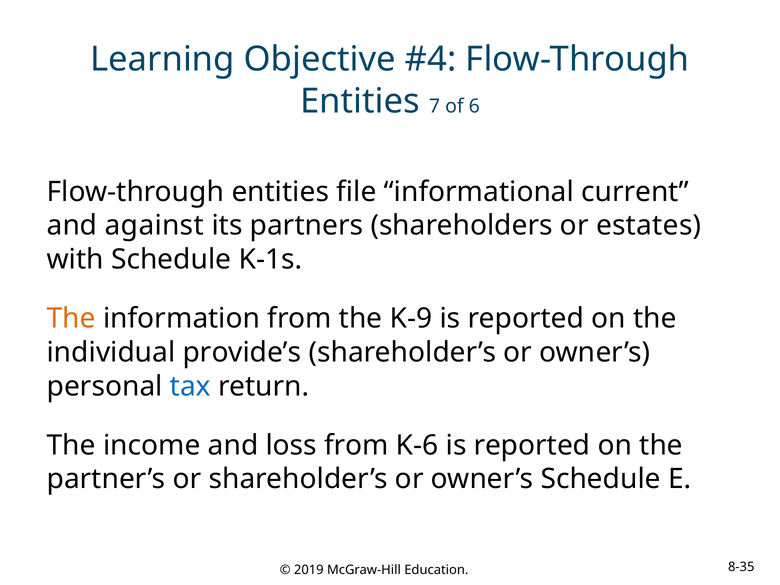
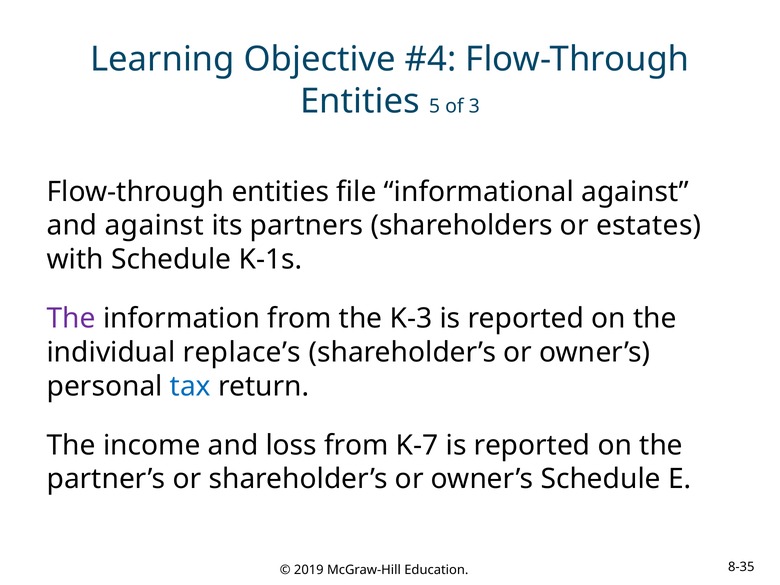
7: 7 -> 5
6: 6 -> 3
informational current: current -> against
The at (71, 319) colour: orange -> purple
K-9: K-9 -> K-3
provide’s: provide’s -> replace’s
K-6: K-6 -> K-7
